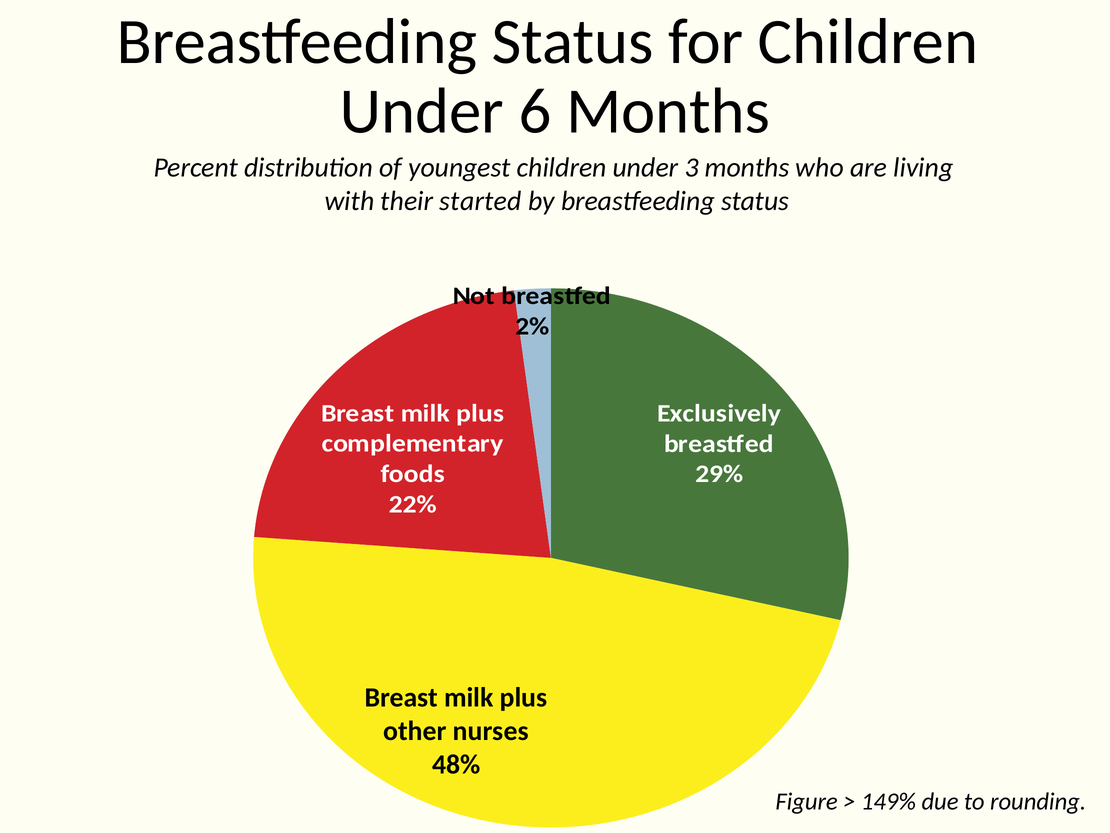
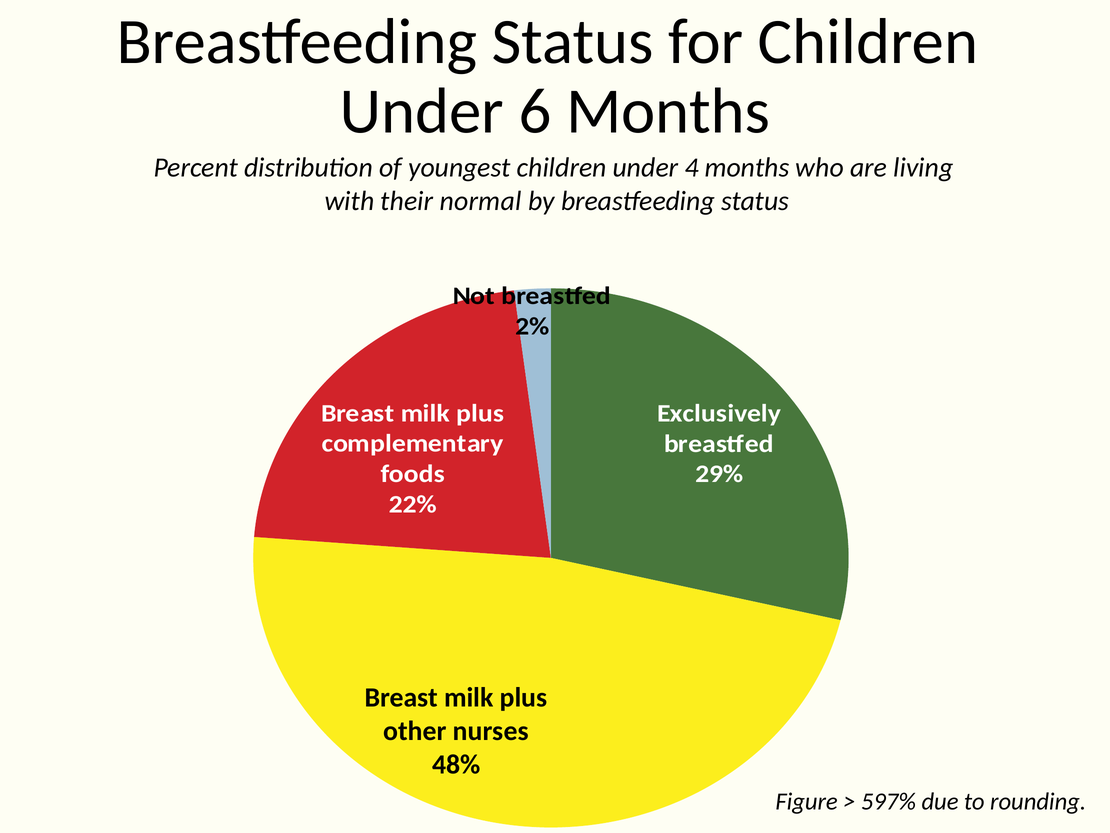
3: 3 -> 4
started: started -> normal
149%: 149% -> 597%
